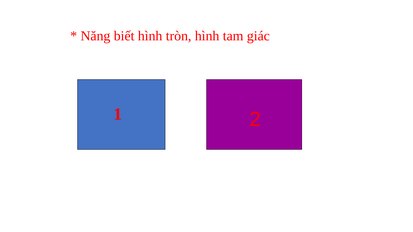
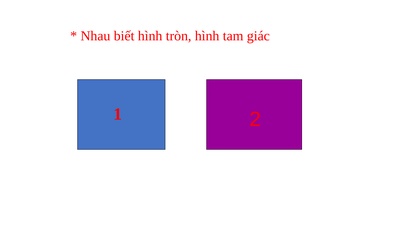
Năng: Năng -> Nhau
